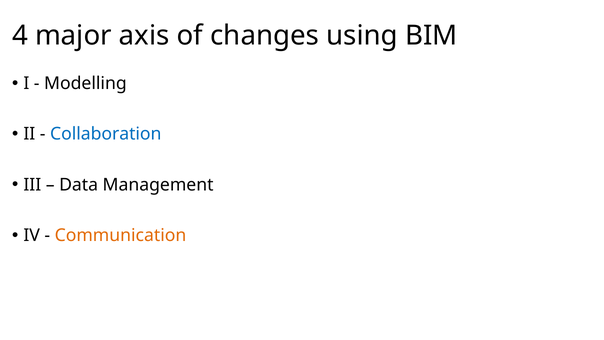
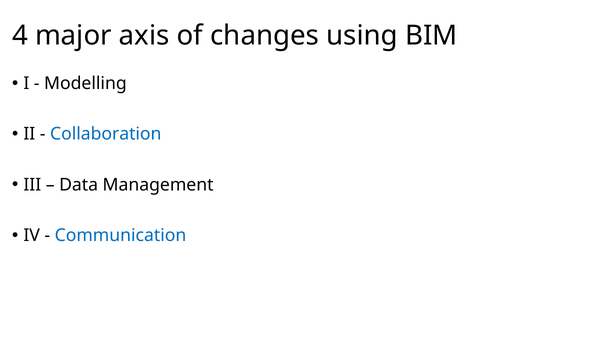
Communication colour: orange -> blue
